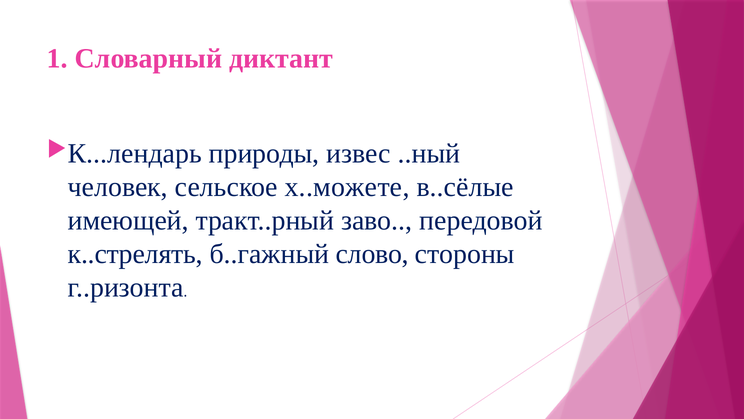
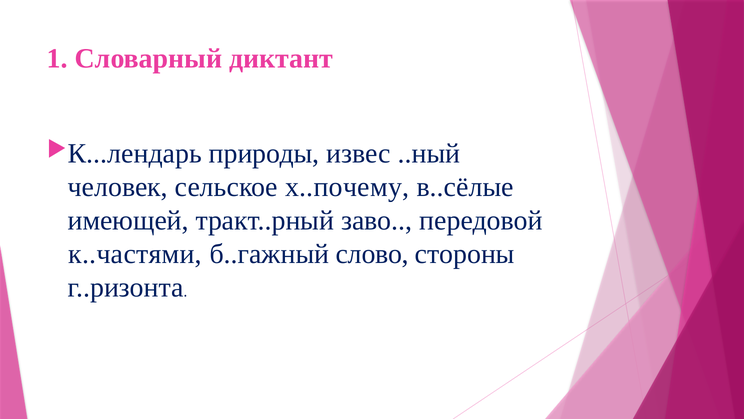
х..можете: х..можете -> х..почему
к..стрелять: к..стрелять -> к..частями
